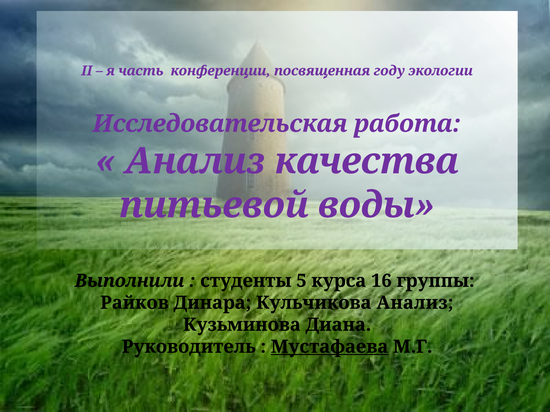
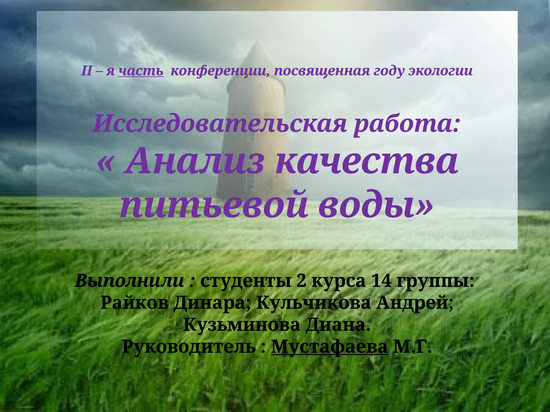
часть underline: none -> present
5: 5 -> 2
16: 16 -> 14
Кульчикова Анализ: Анализ -> Андрей
